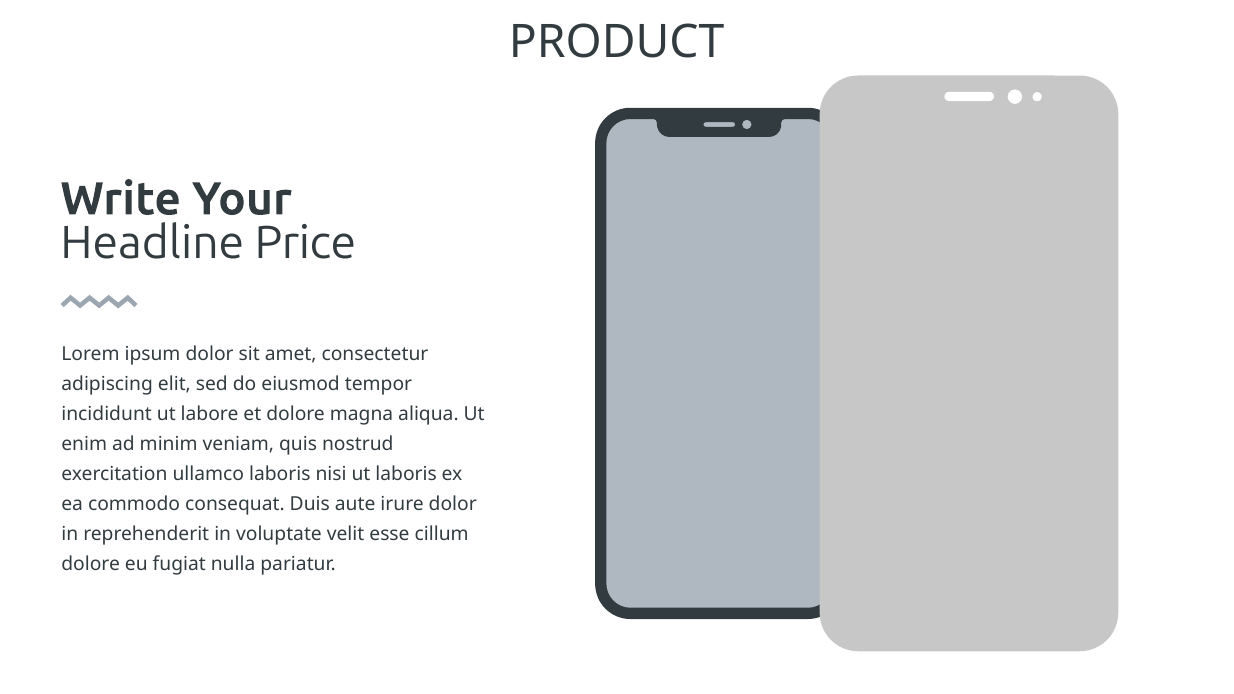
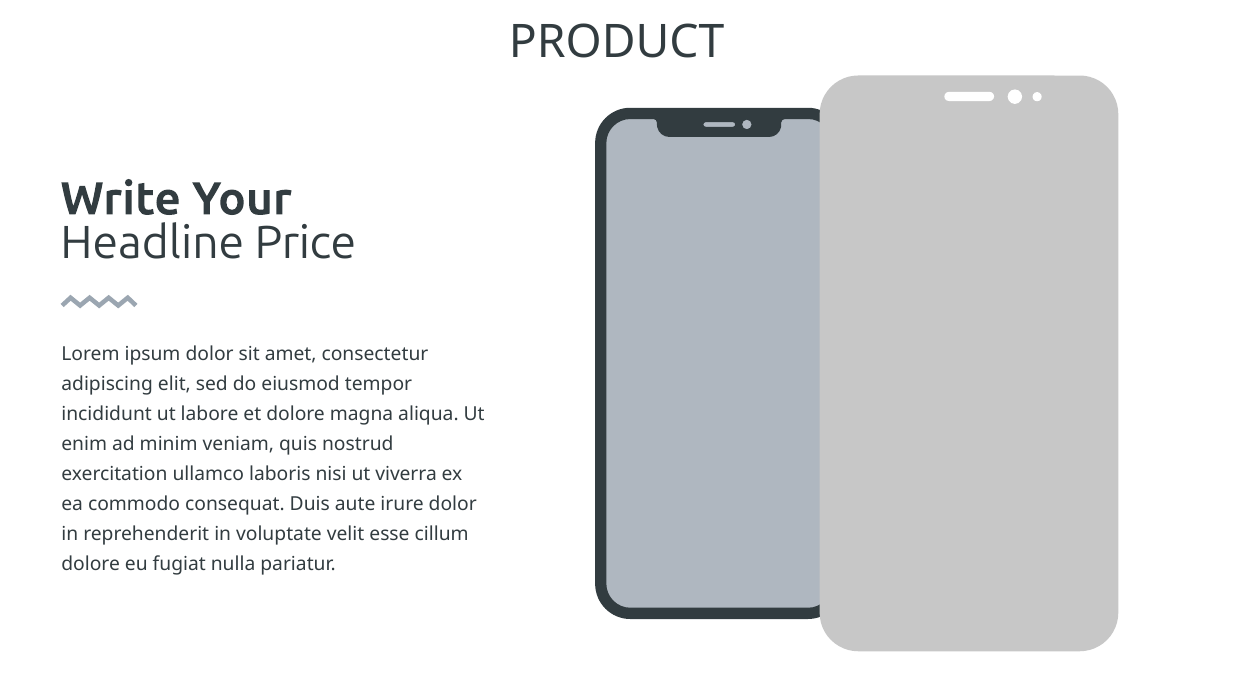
ut laboris: laboris -> viverra
